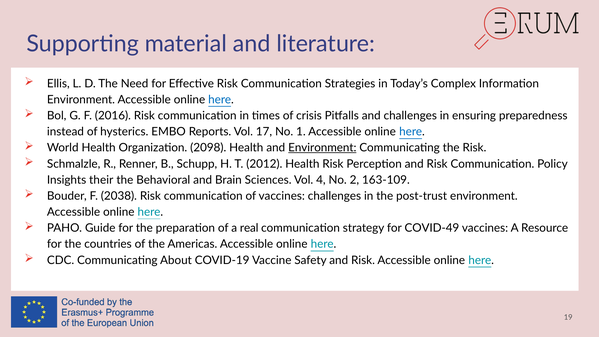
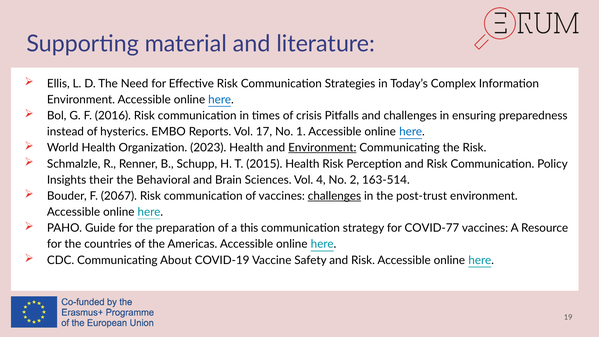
2098: 2098 -> 2023
2012: 2012 -> 2015
163-109: 163-109 -> 163-514
2038: 2038 -> 2067
challenges at (334, 196) underline: none -> present
real: real -> this
COVID-49: COVID-49 -> COVID-77
